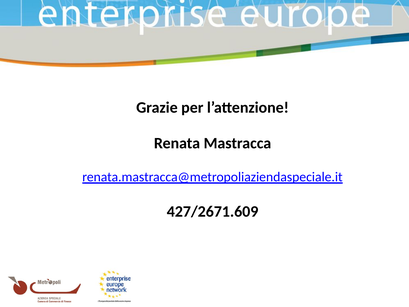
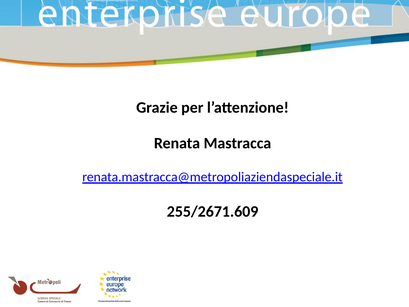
427/2671.609: 427/2671.609 -> 255/2671.609
